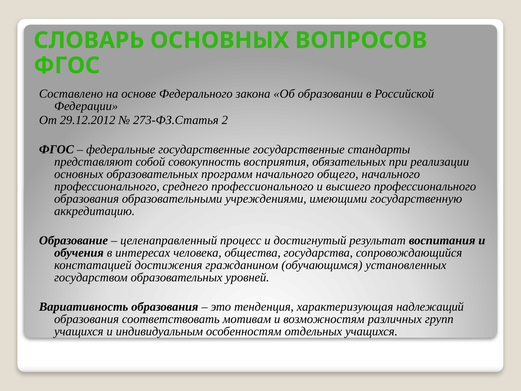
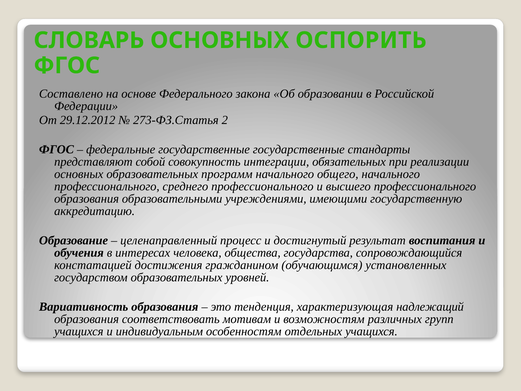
ВОПРОСОВ: ВОПРОСОВ -> ОСПОРИТЬ
восприятия: восприятия -> интеграции
